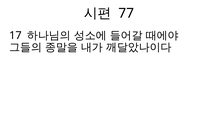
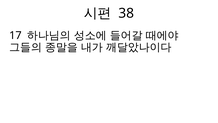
77: 77 -> 38
